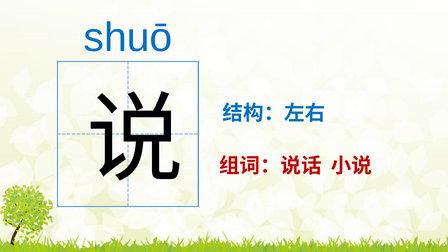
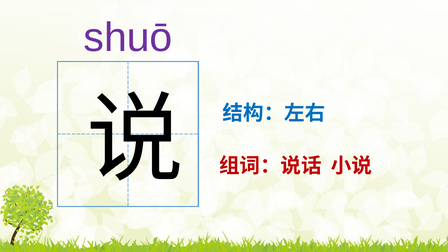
shuō colour: blue -> purple
